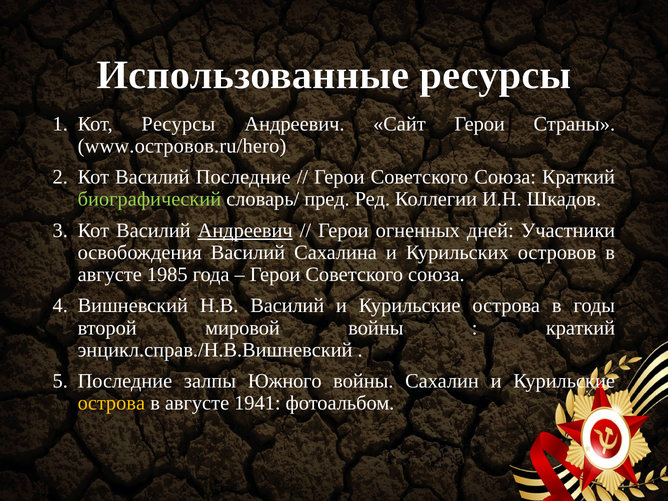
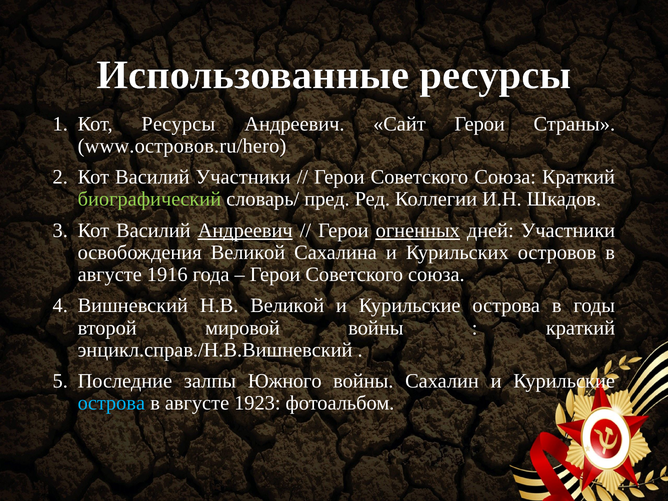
Василий Последние: Последние -> Участники
огненных underline: none -> present
освобождения Василий: Василий -> Великой
1985: 1985 -> 1916
Н.В Василий: Василий -> Великой
острова at (111, 403) colour: yellow -> light blue
1941: 1941 -> 1923
